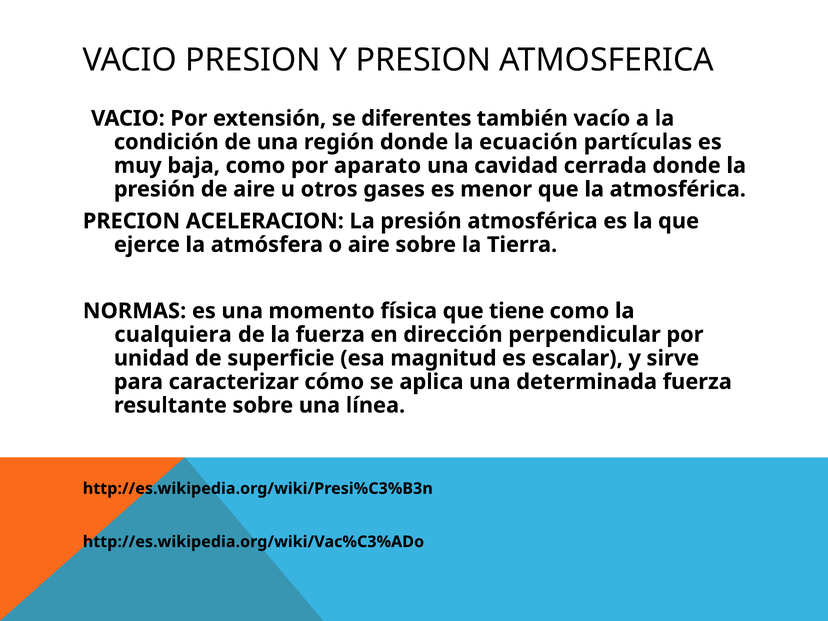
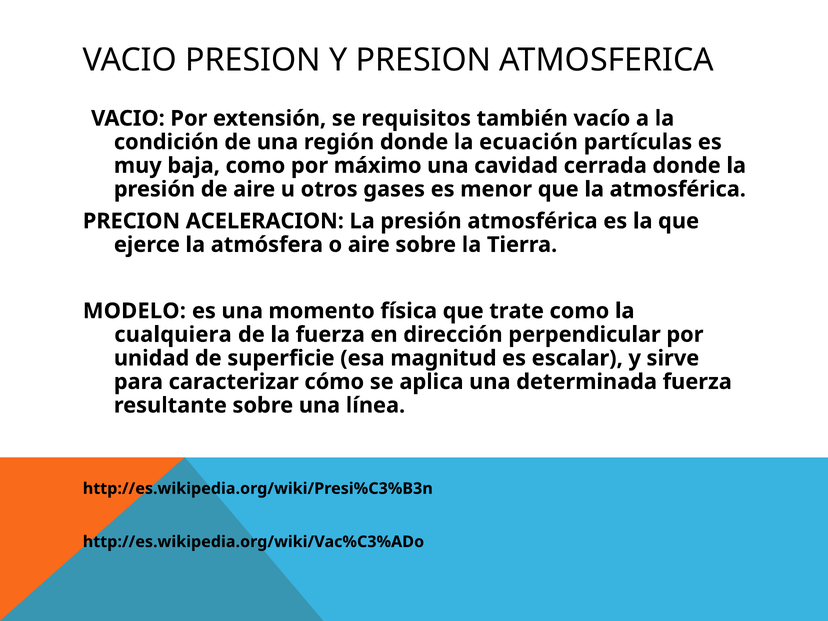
diferentes: diferentes -> requisitos
aparato: aparato -> máximo
NORMAS: NORMAS -> MODELO
tiene: tiene -> trate
